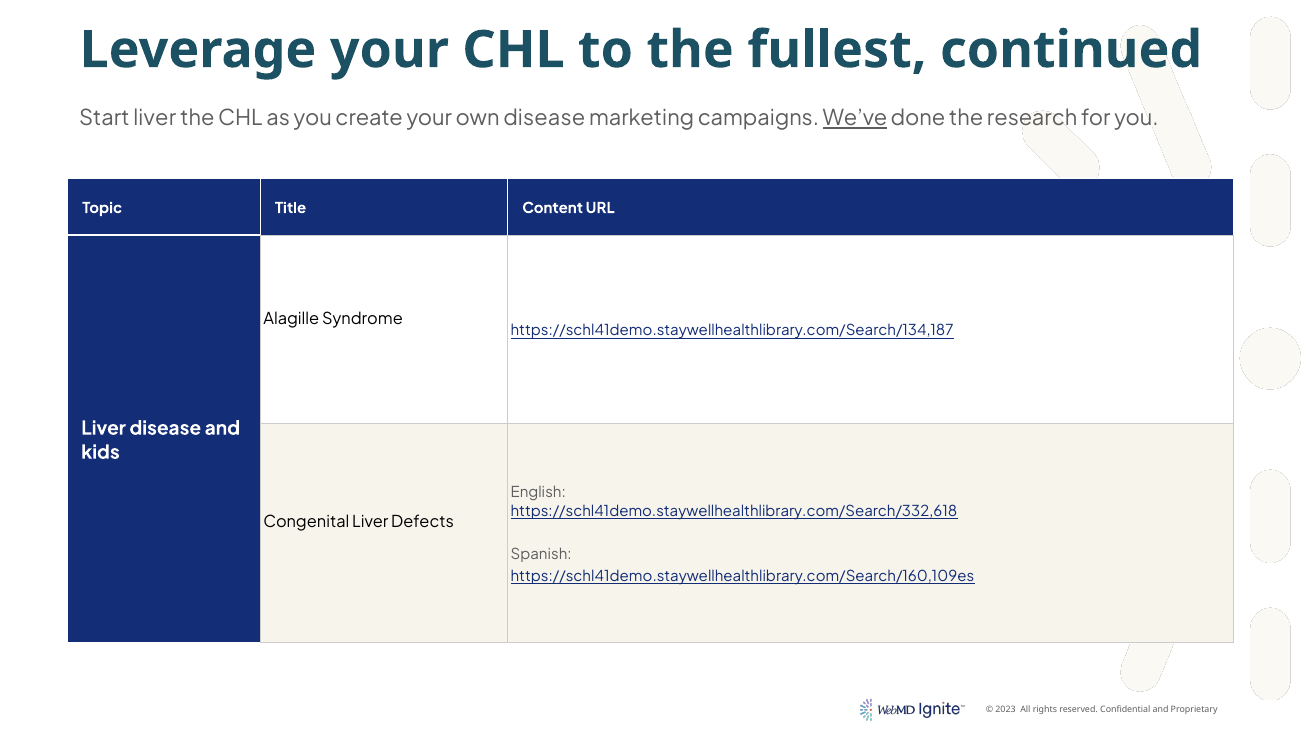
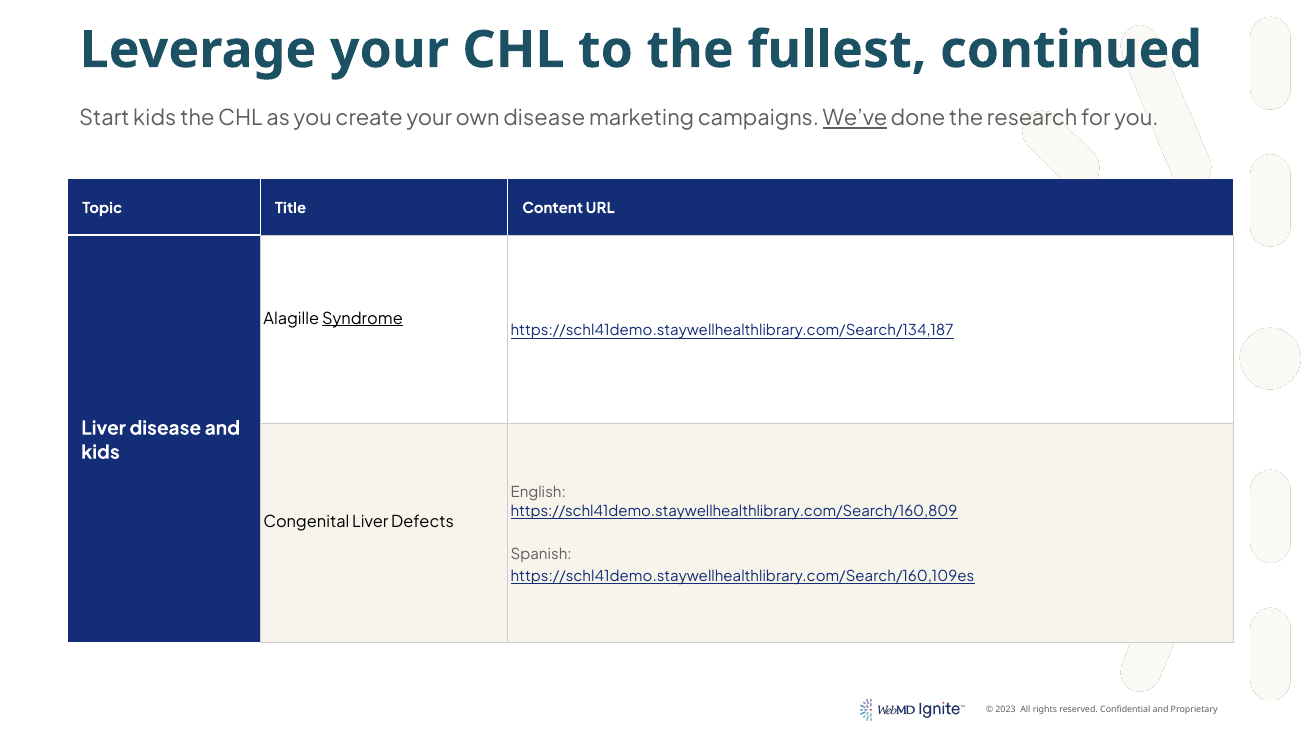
Start liver: liver -> kids
Syndrome underline: none -> present
https://schl41demo.staywellhealthlibrary.com/Search/332,618: https://schl41demo.staywellhealthlibrary.com/Search/332,618 -> https://schl41demo.staywellhealthlibrary.com/Search/160,809
